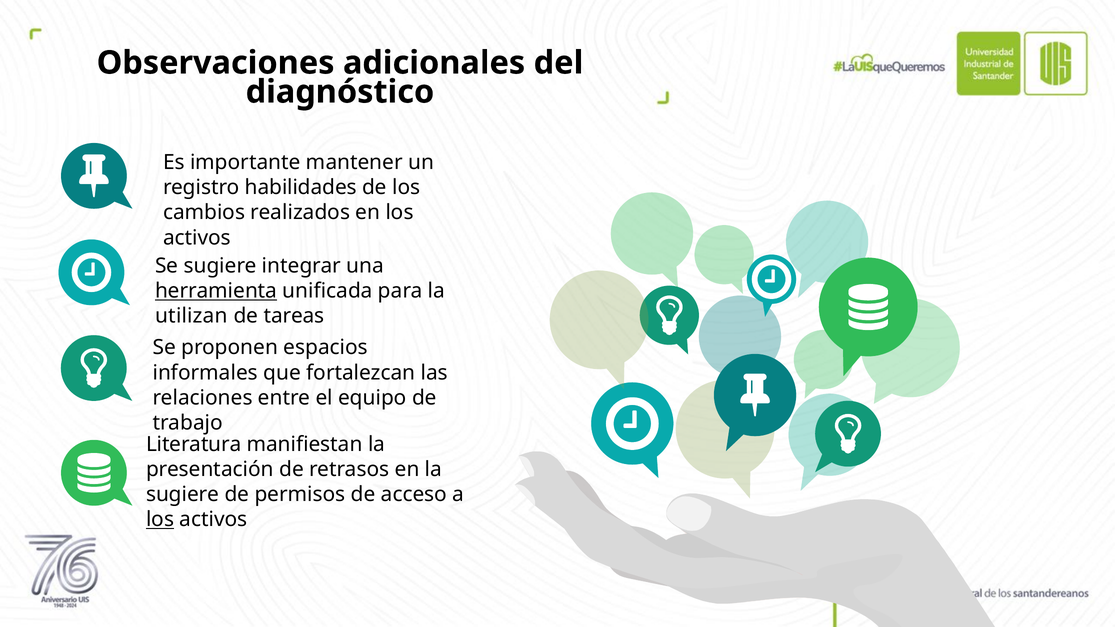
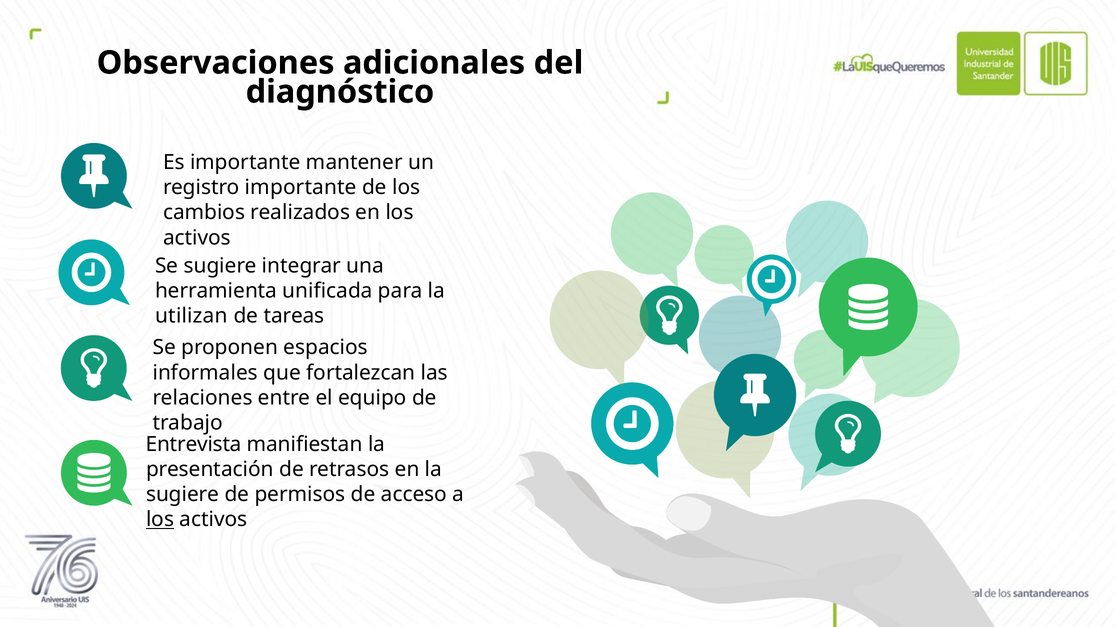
registro habilidades: habilidades -> importante
herramienta underline: present -> none
Literatura: Literatura -> Entrevista
